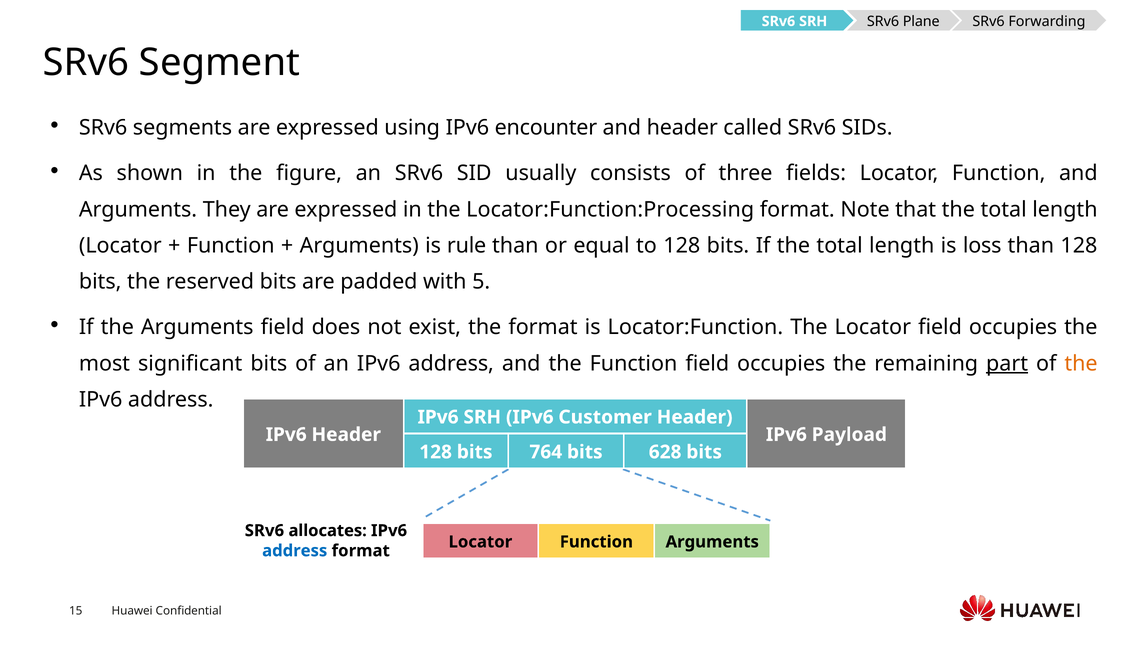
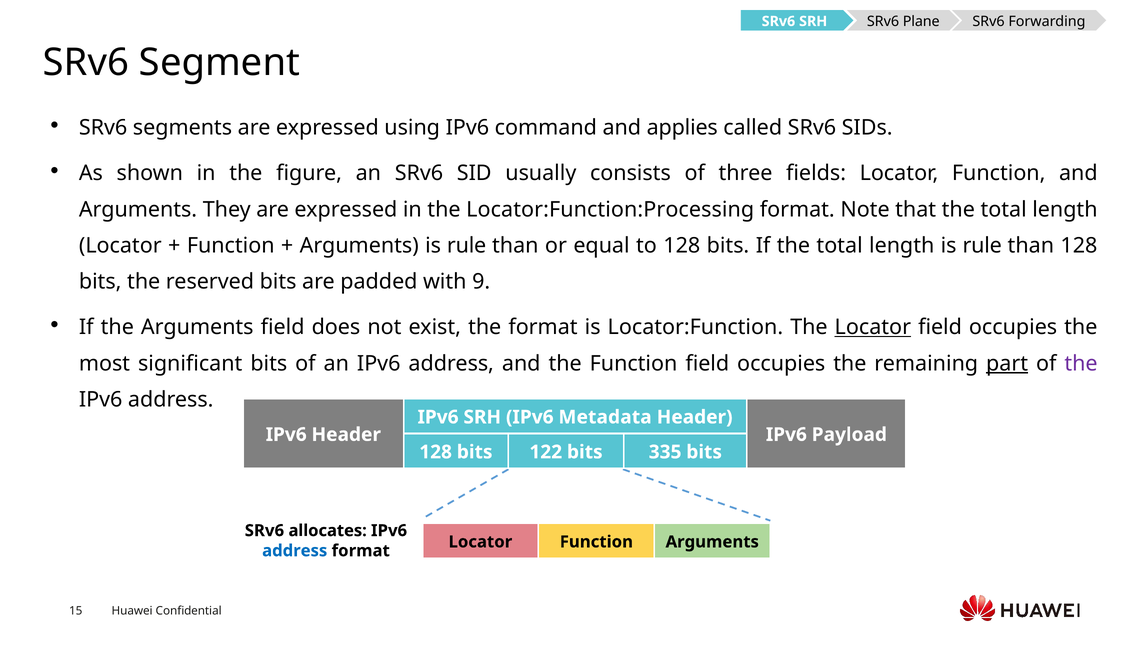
encounter: encounter -> command
and header: header -> applies
length is loss: loss -> rule
5: 5 -> 9
Locator at (873, 327) underline: none -> present
the at (1081, 363) colour: orange -> purple
Customer: Customer -> Metadata
764: 764 -> 122
628: 628 -> 335
